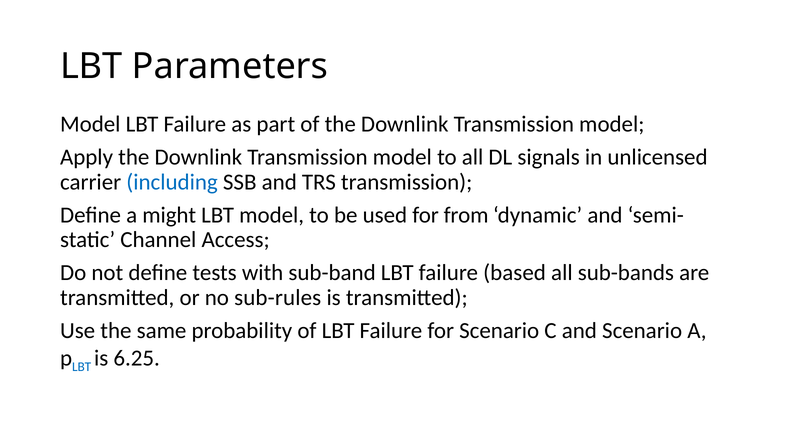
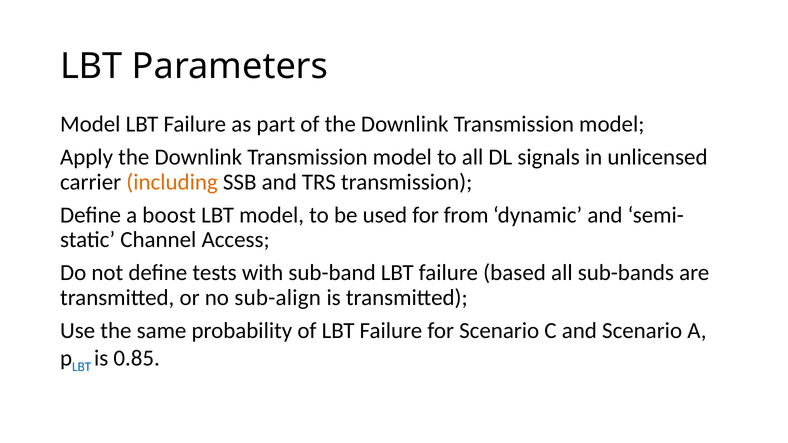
including colour: blue -> orange
might: might -> boost
sub-rules: sub-rules -> sub-align
6.25: 6.25 -> 0.85
